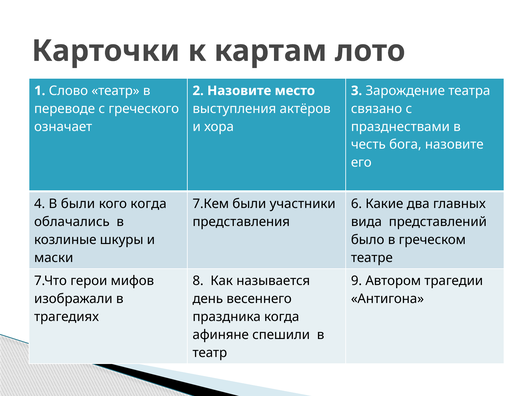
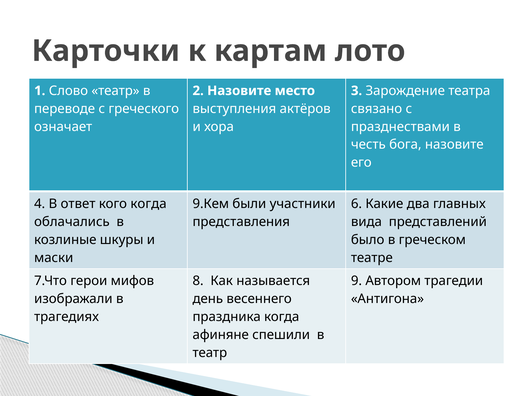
В были: были -> ответ
7.Кем: 7.Кем -> 9.Кем
